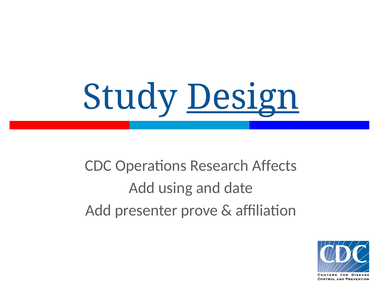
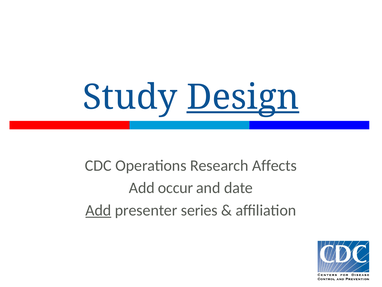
using: using -> occur
Add at (98, 210) underline: none -> present
prove: prove -> series
